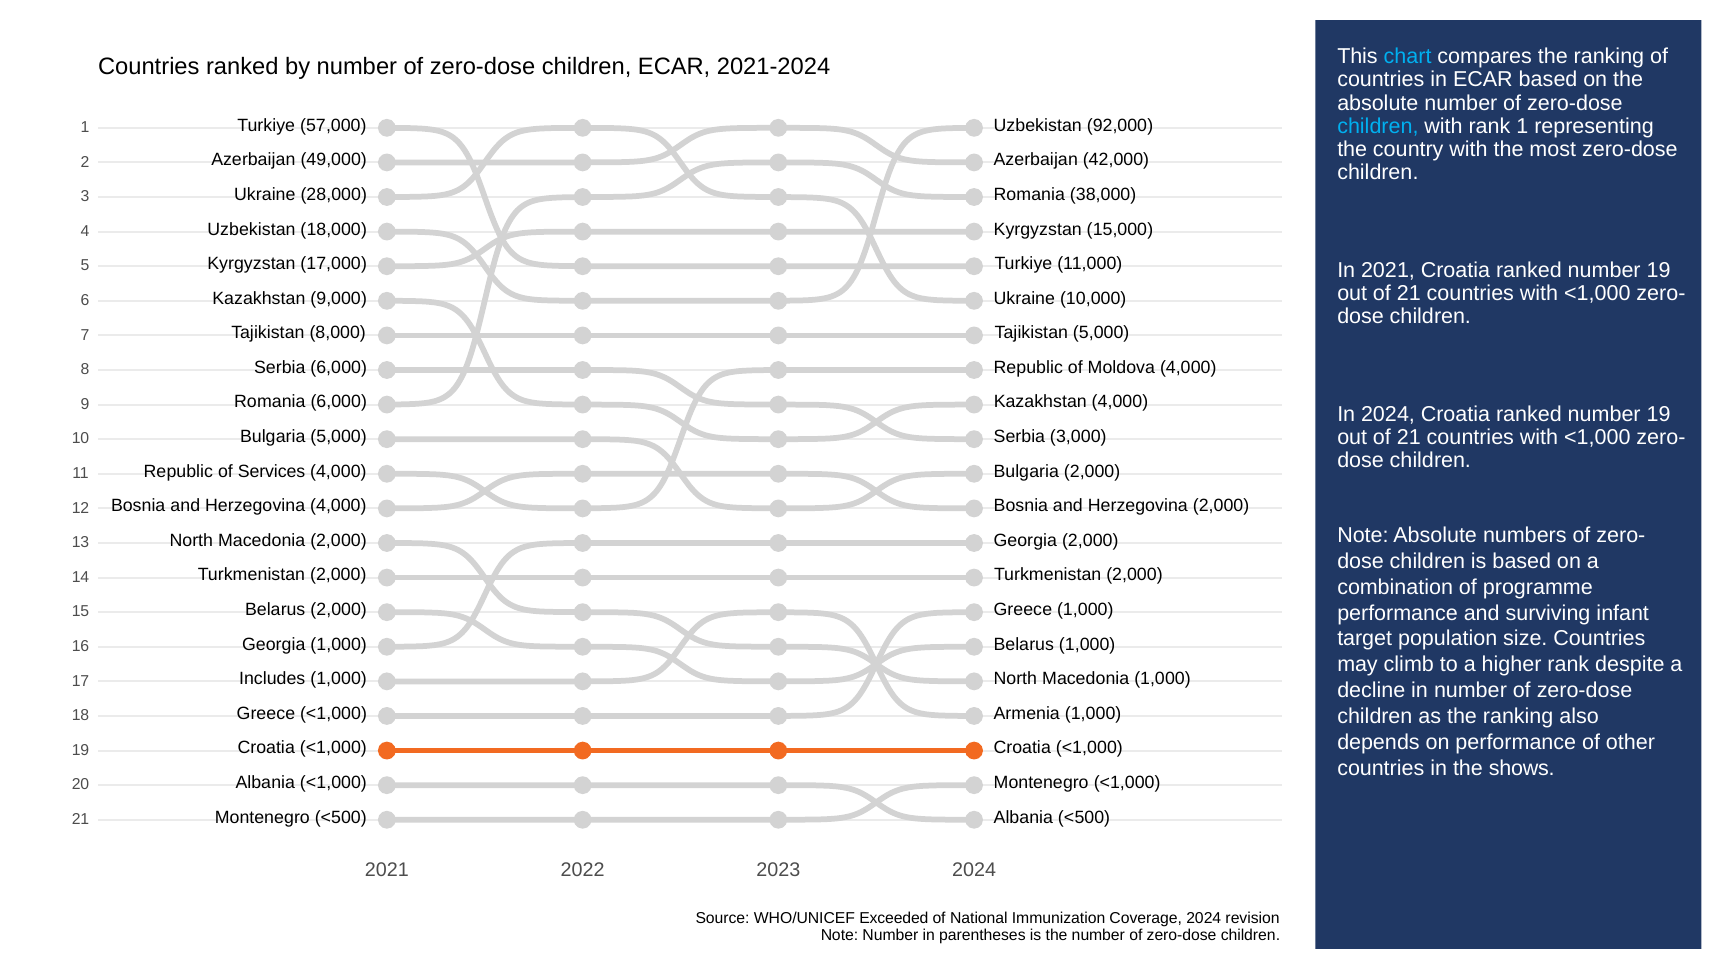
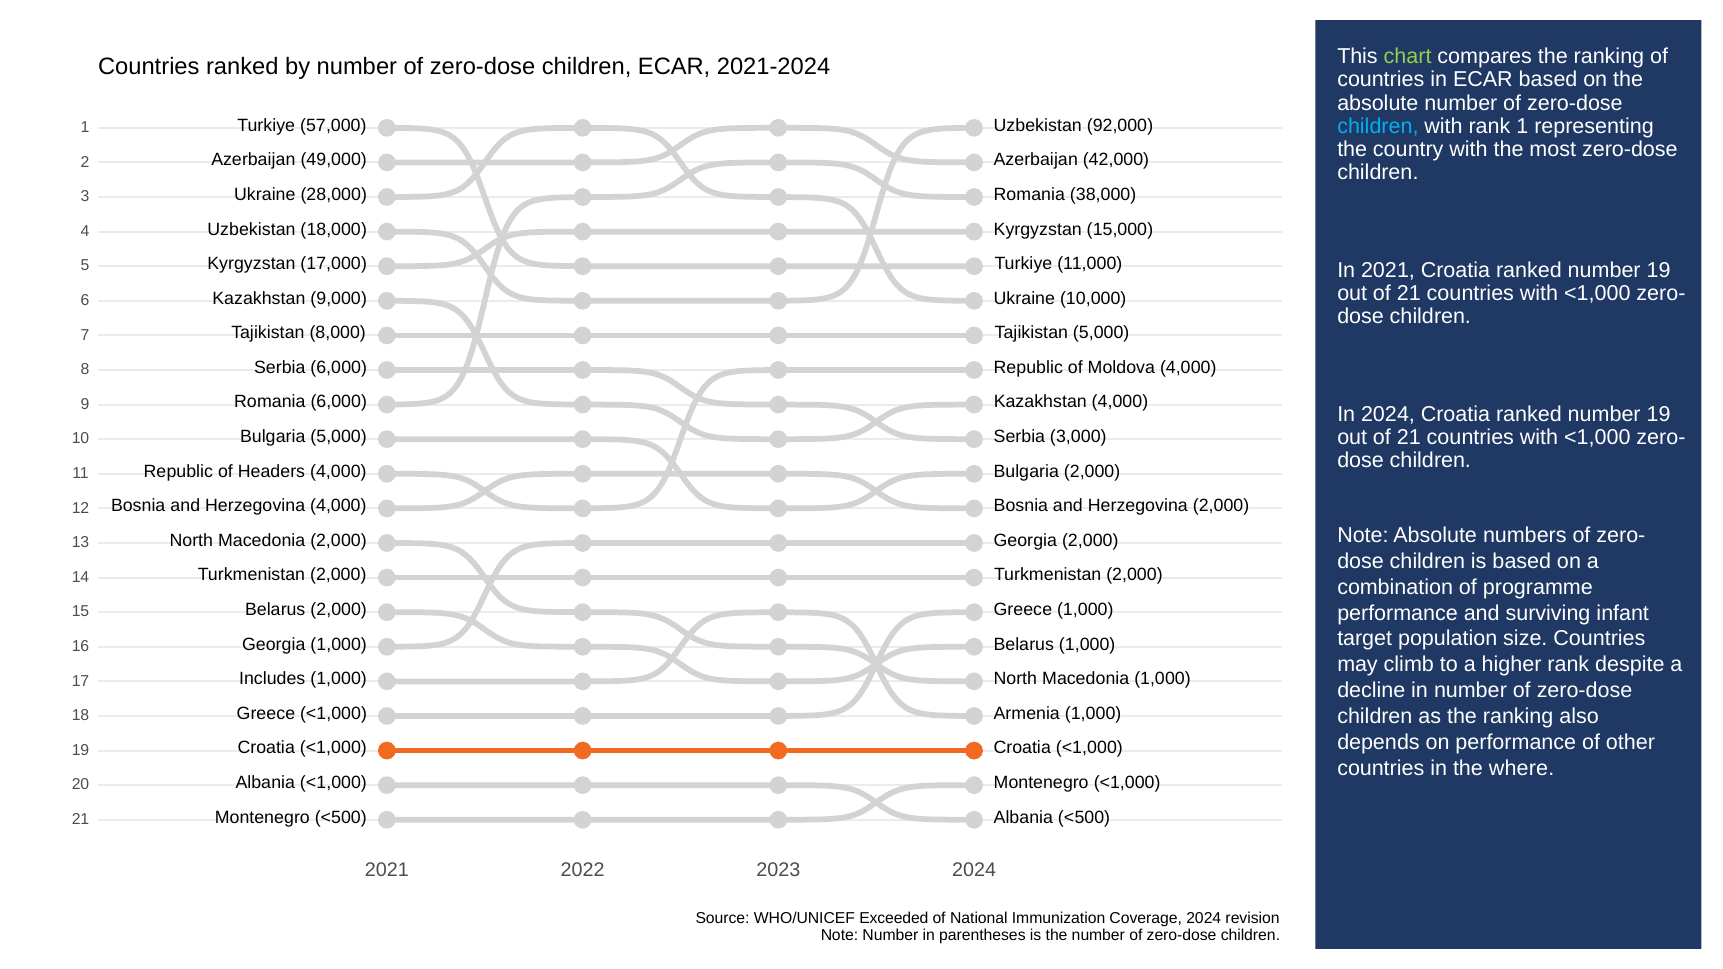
chart colour: light blue -> light green
Services: Services -> Headers
shows: shows -> where
